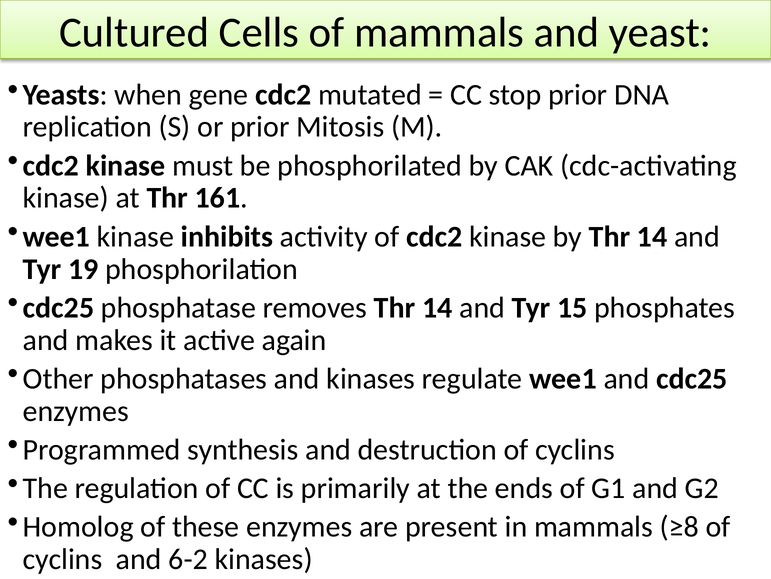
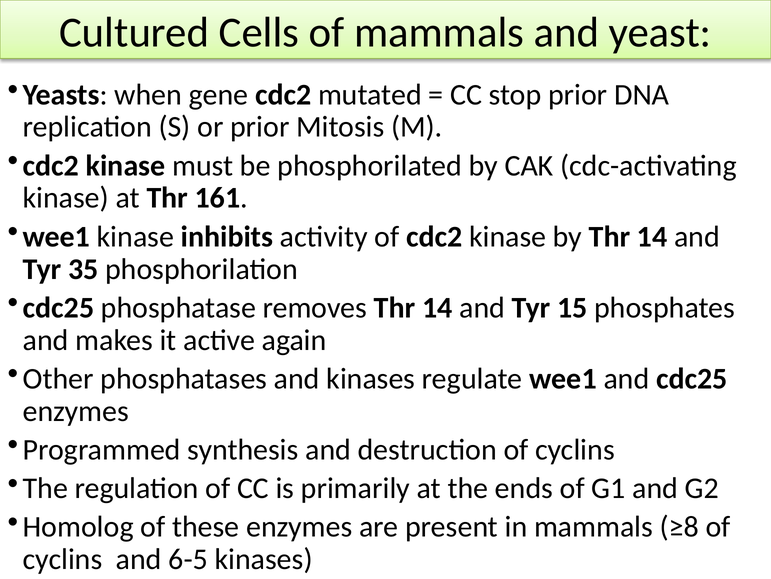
19: 19 -> 35
6-2: 6-2 -> 6-5
